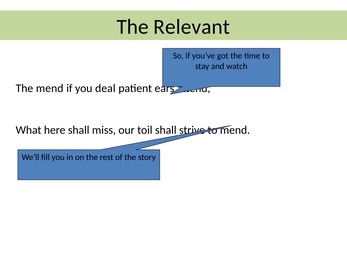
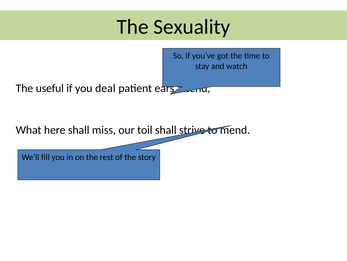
Relevant: Relevant -> Sexuality
The mend: mend -> useful
